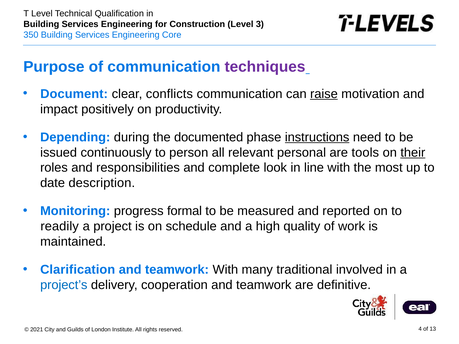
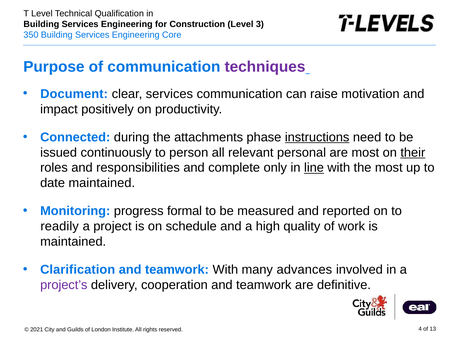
clear conflicts: conflicts -> services
raise underline: present -> none
Depending: Depending -> Connected
documented: documented -> attachments
are tools: tools -> most
look: look -> only
line underline: none -> present
date description: description -> maintained
traditional: traditional -> advances
project’s colour: blue -> purple
